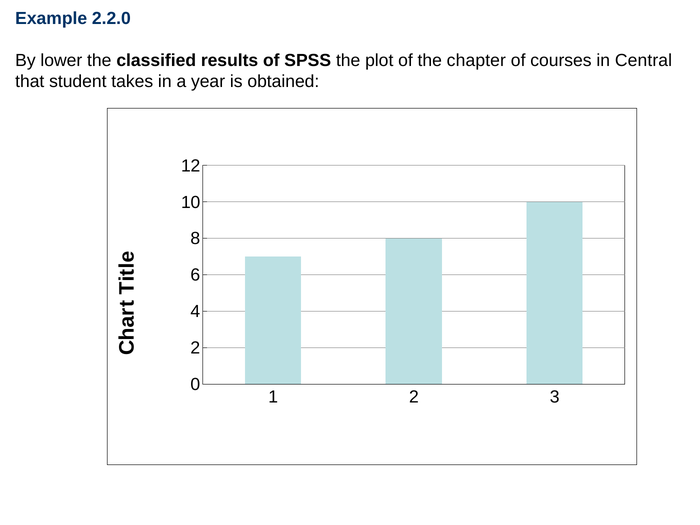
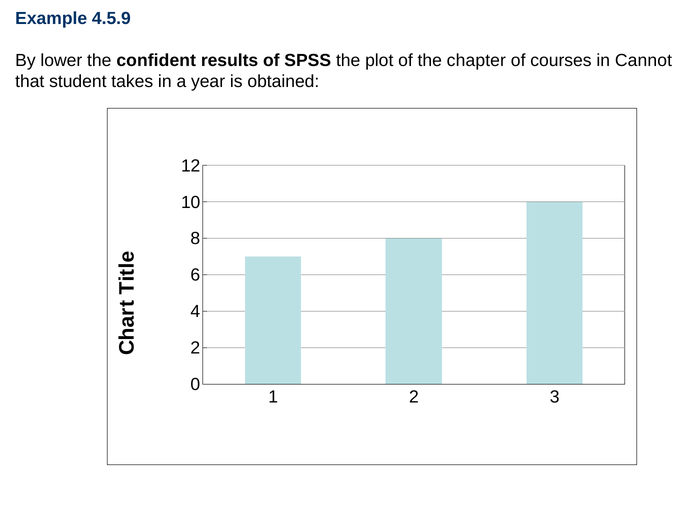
2.2.0: 2.2.0 -> 4.5.9
classified: classified -> confident
Central: Central -> Cannot
